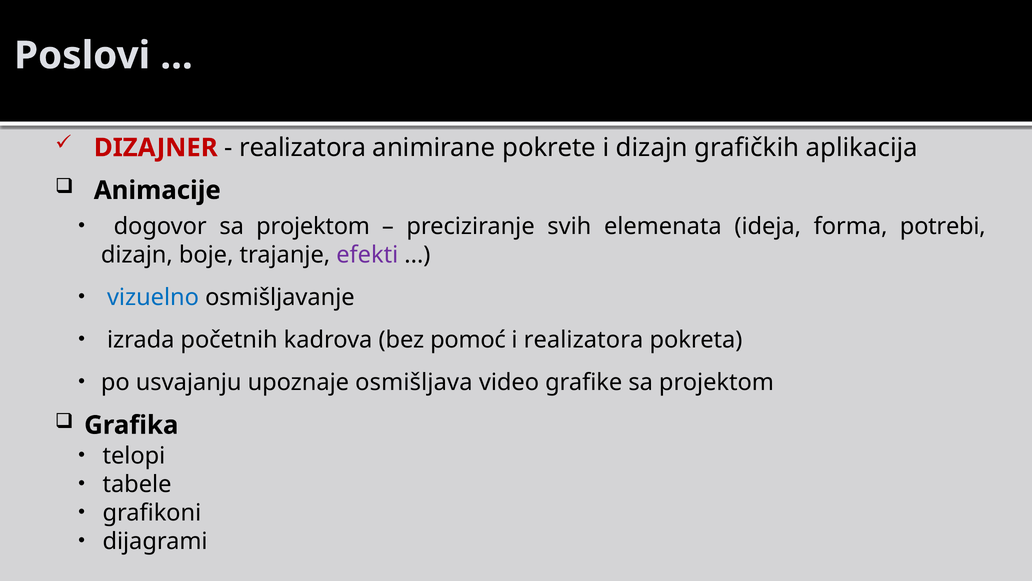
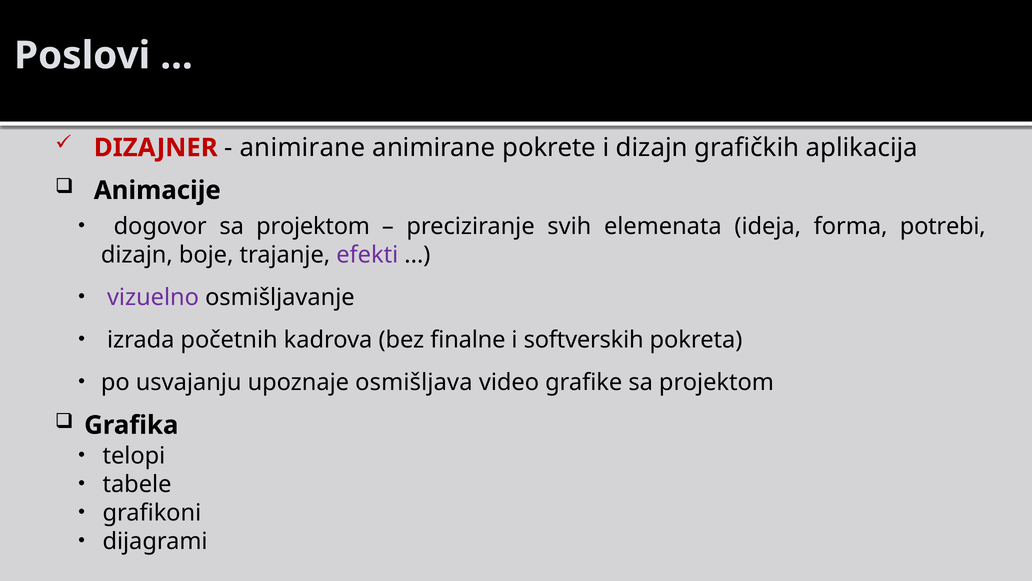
realizatora at (303, 148): realizatora -> animirane
vizuelno colour: blue -> purple
pomoć: pomoć -> finalne
i realizatora: realizatora -> softverskih
